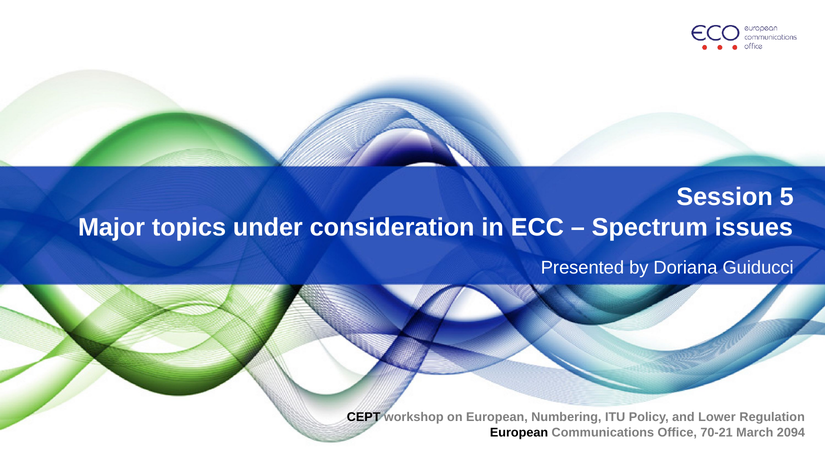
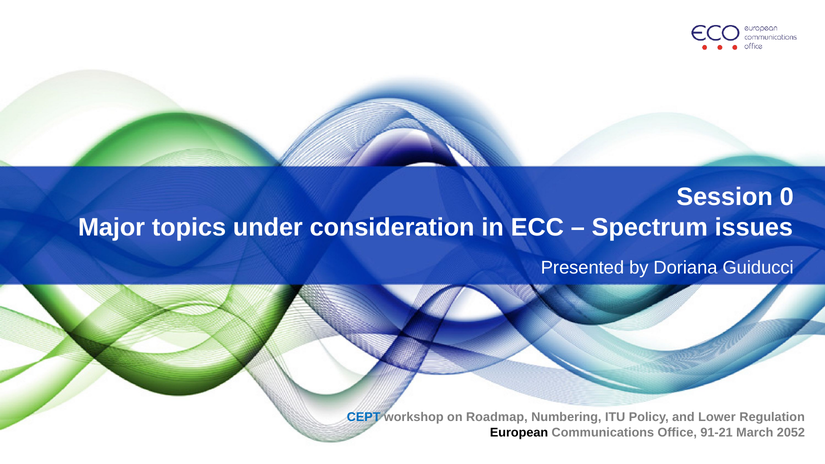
5: 5 -> 0
CEPT colour: black -> blue
on European: European -> Roadmap
70-21: 70-21 -> 91-21
2094: 2094 -> 2052
